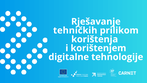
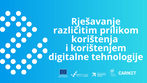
tehničkih: tehničkih -> različitim
